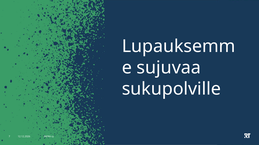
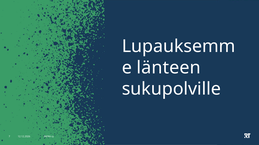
sujuvaa: sujuvaa -> länteen
